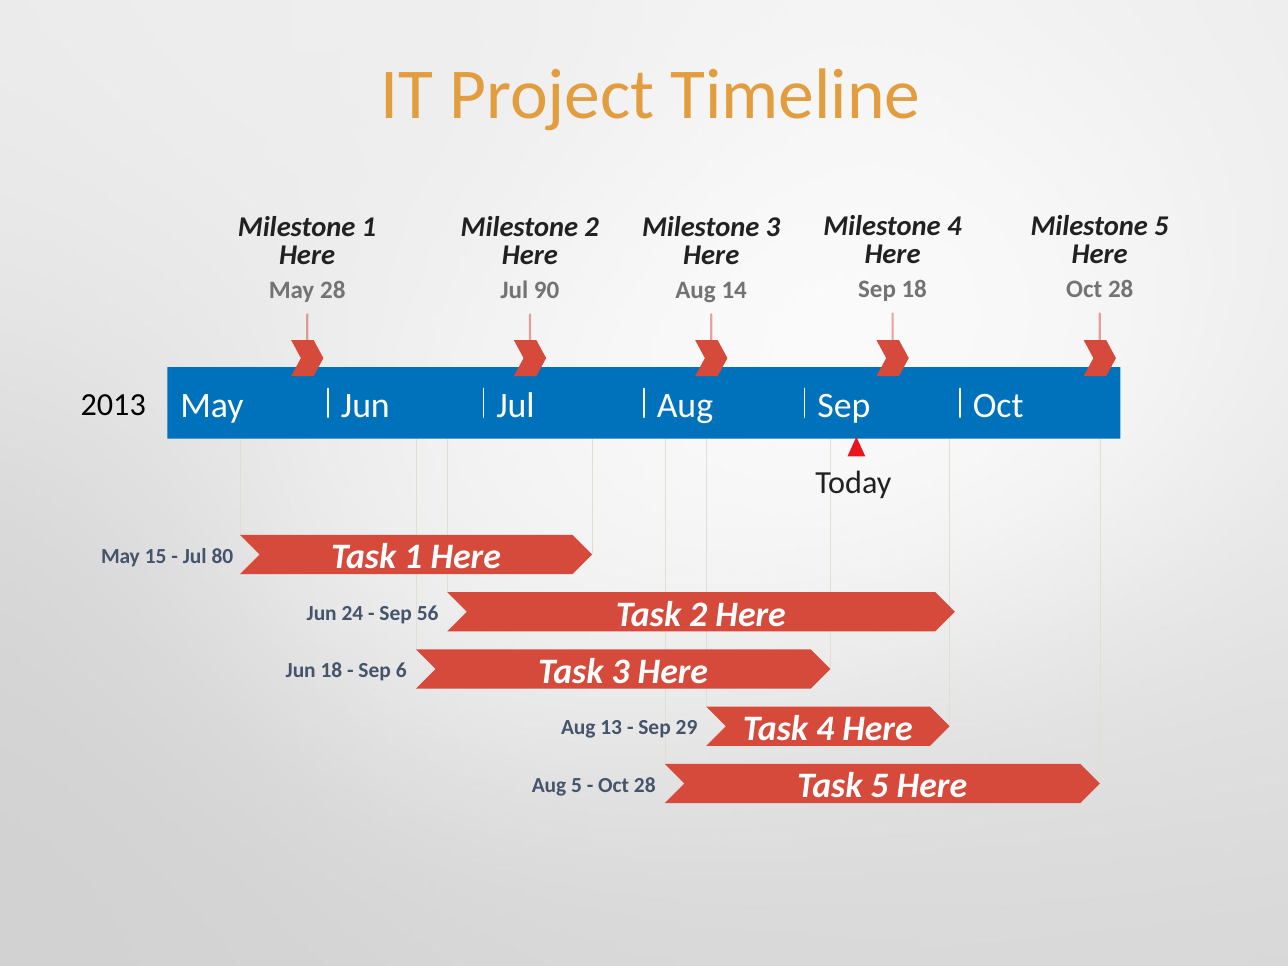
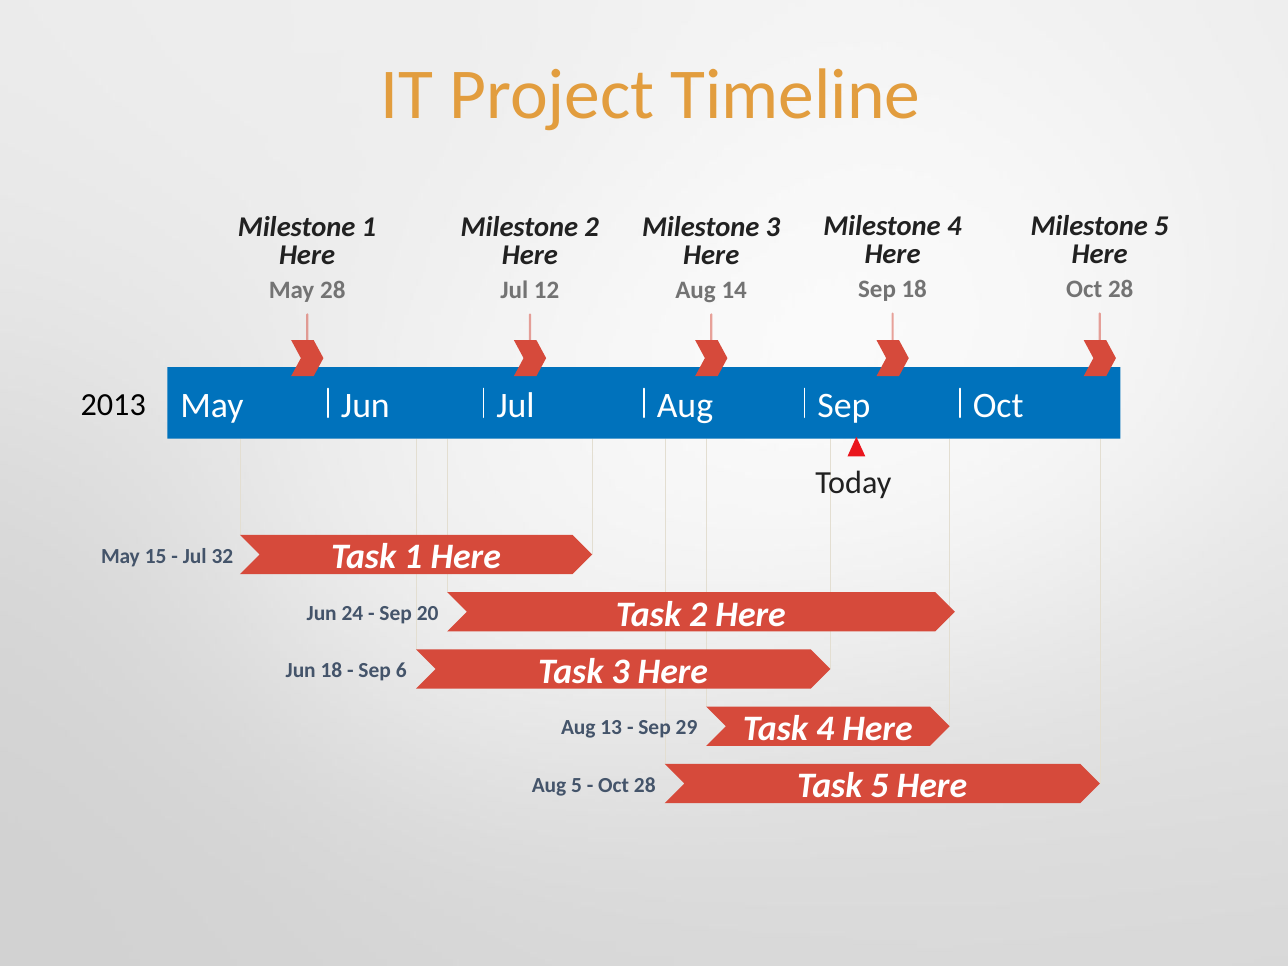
90: 90 -> 12
80: 80 -> 32
56: 56 -> 20
